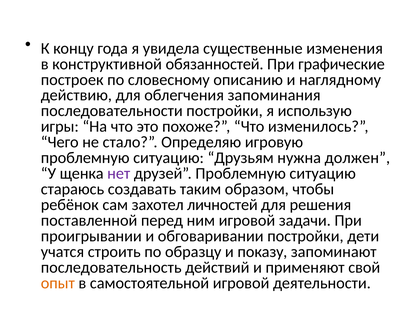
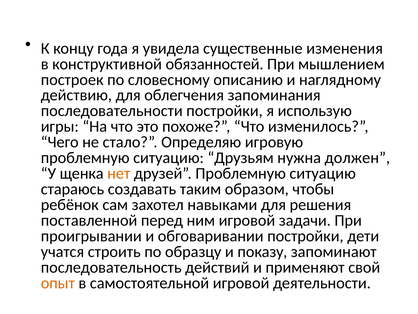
графические: графические -> мышлением
нет colour: purple -> orange
личностей: личностей -> навыками
